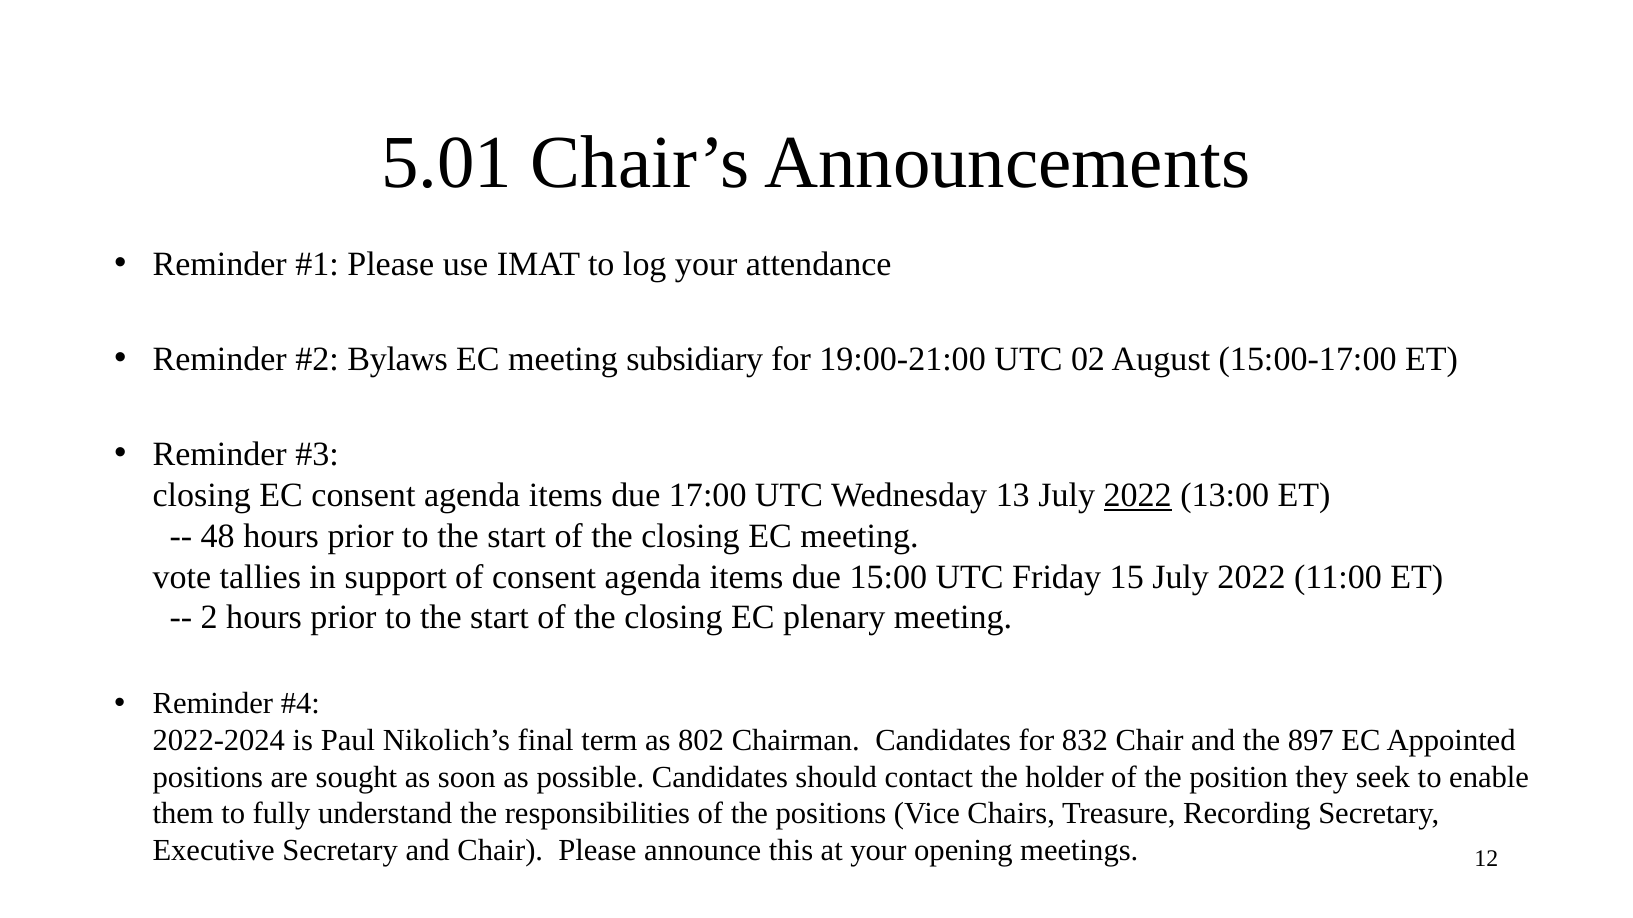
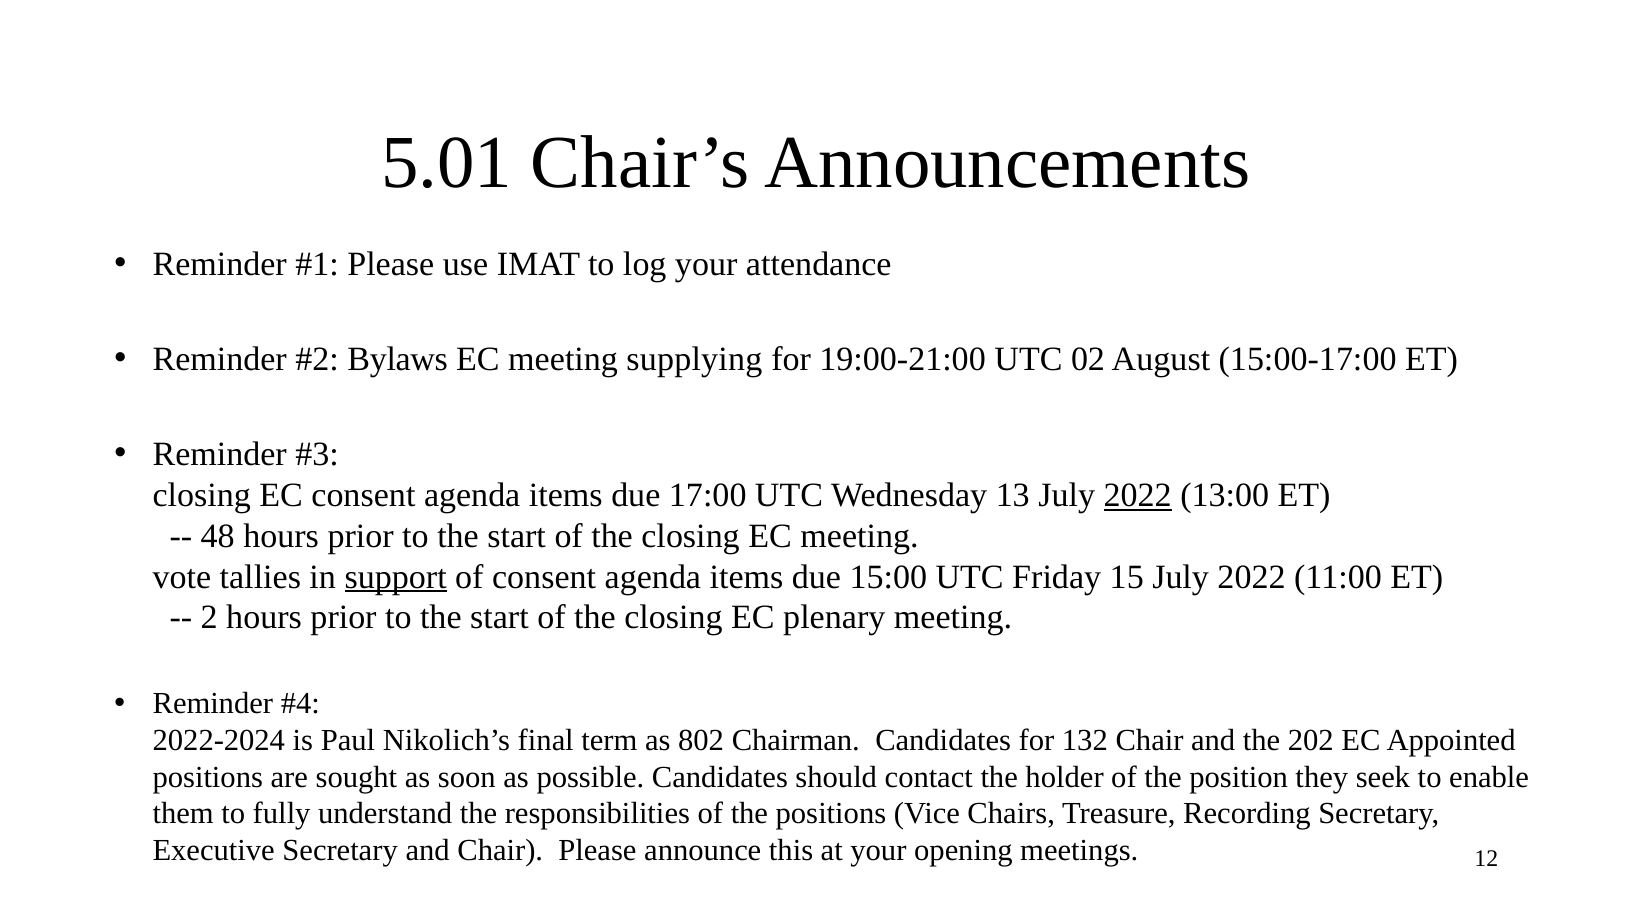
subsidiary: subsidiary -> supplying
support underline: none -> present
832: 832 -> 132
897: 897 -> 202
